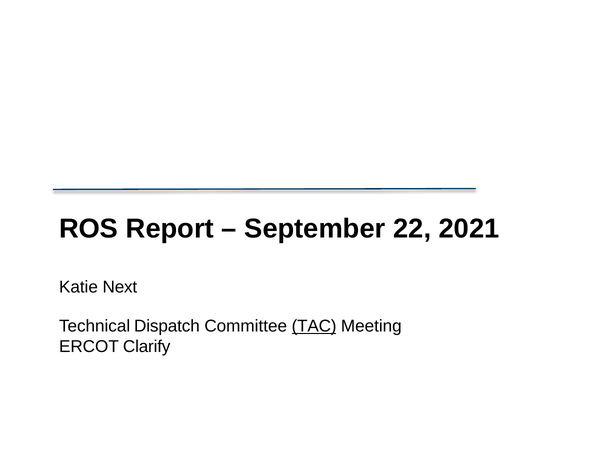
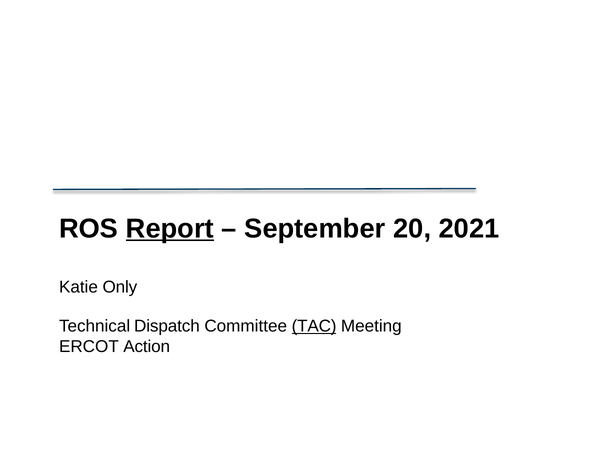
Report underline: none -> present
22: 22 -> 20
Next: Next -> Only
Clarify: Clarify -> Action
